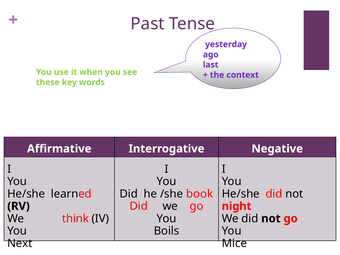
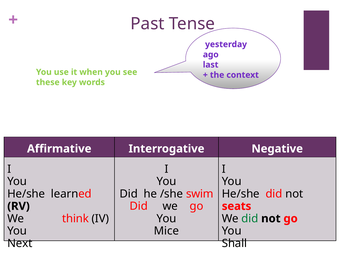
book: book -> swim
night: night -> seats
did at (250, 219) colour: black -> green
Boils: Boils -> Mice
Mice: Mice -> Shall
